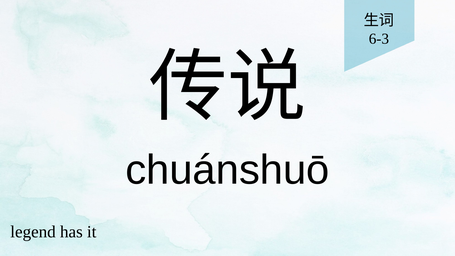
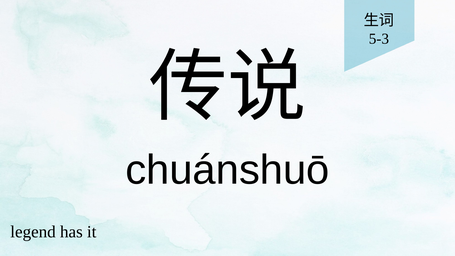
6-3: 6-3 -> 5-3
